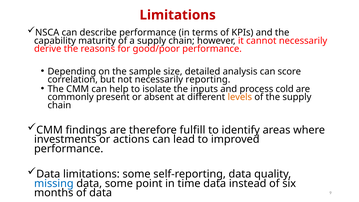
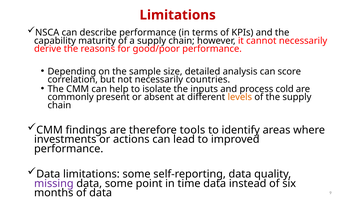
reporting: reporting -> countries
fulfill: fulfill -> tools
missing colour: blue -> purple
